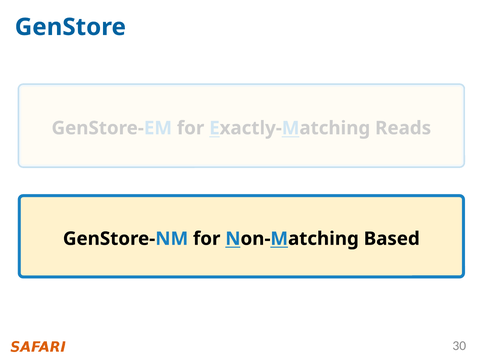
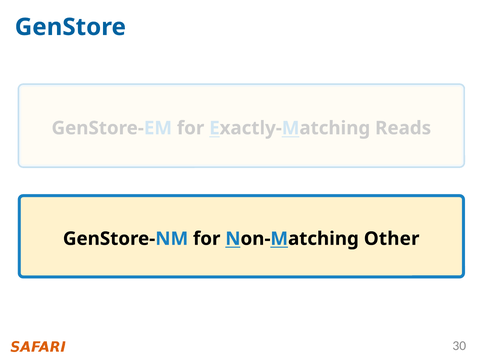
Based: Based -> Other
